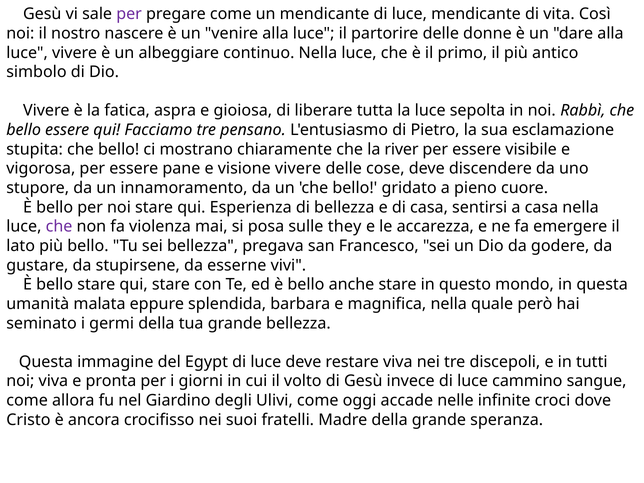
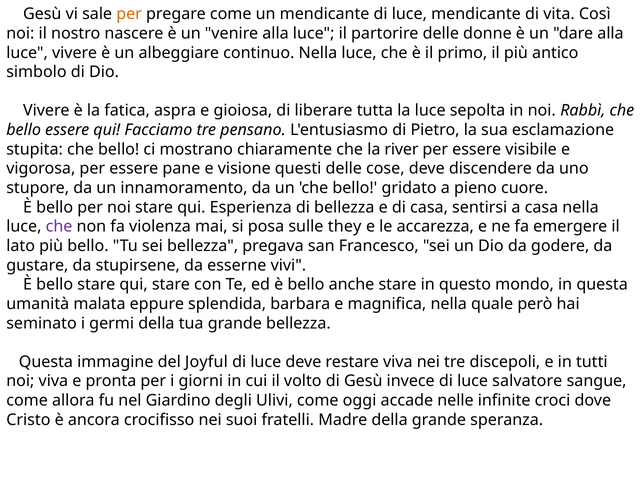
per at (129, 14) colour: purple -> orange
visione vivere: vivere -> questi
Egypt: Egypt -> Joyful
cammino: cammino -> salvatore
